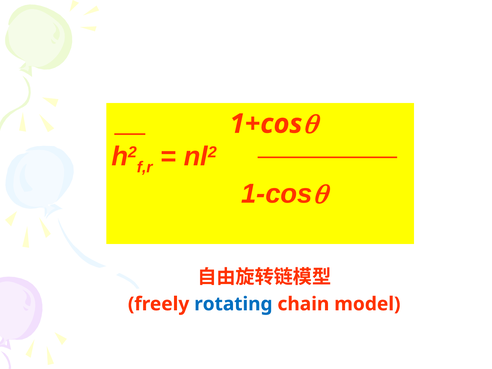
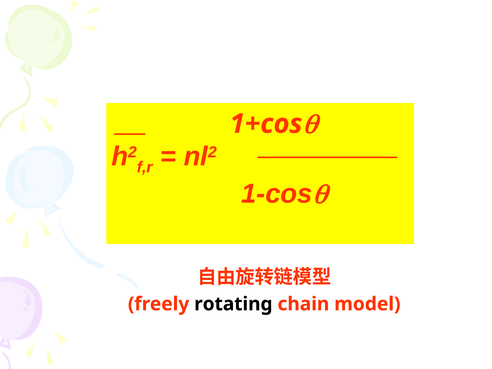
rotating colour: blue -> black
